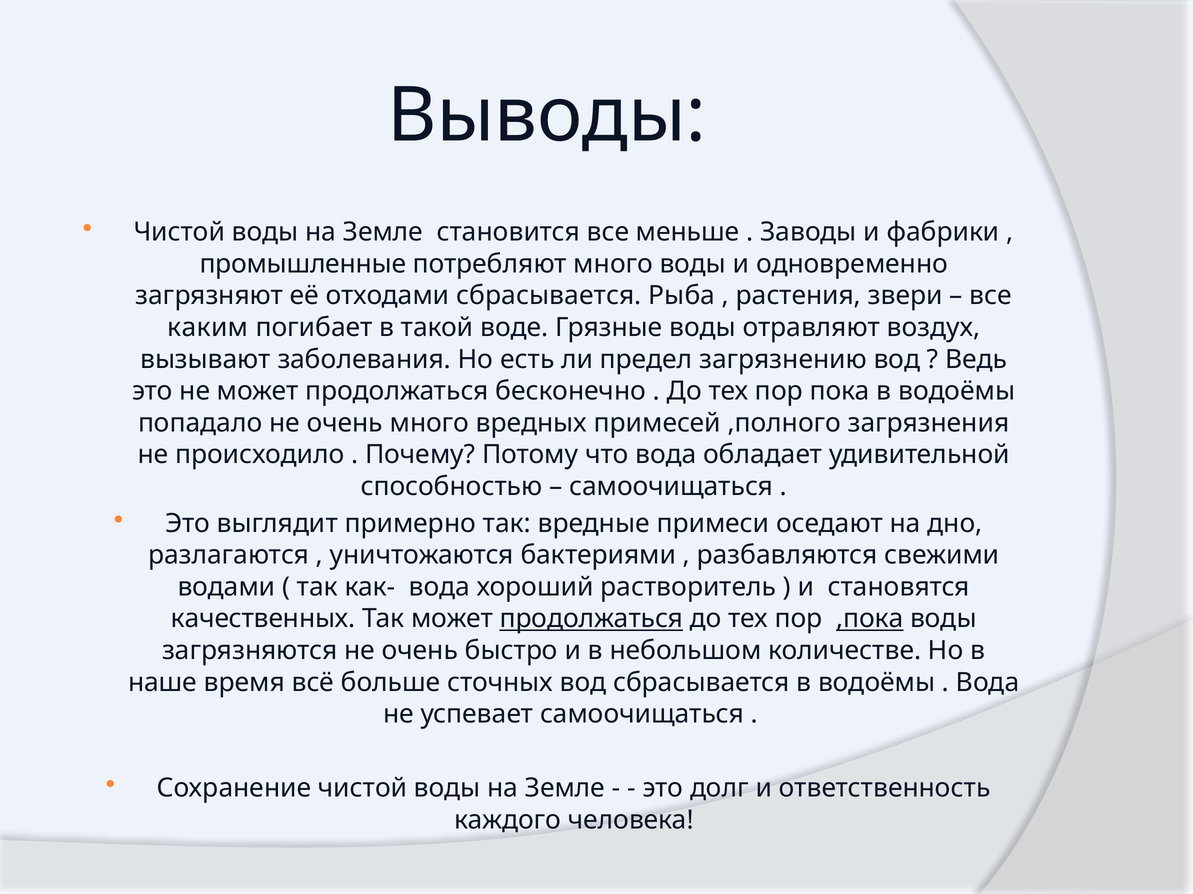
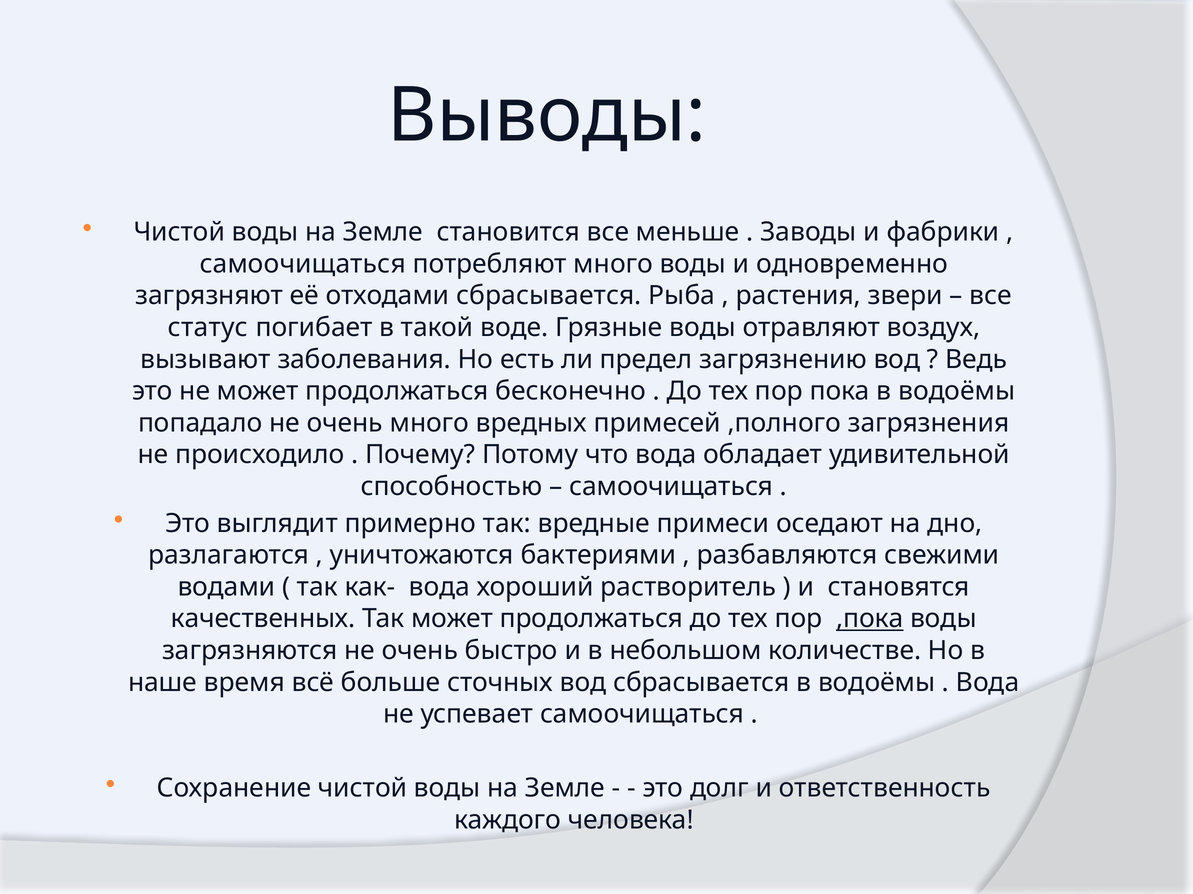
промышленные at (303, 264): промышленные -> самоочищаться
каким: каким -> статус
продолжаться at (591, 619) underline: present -> none
